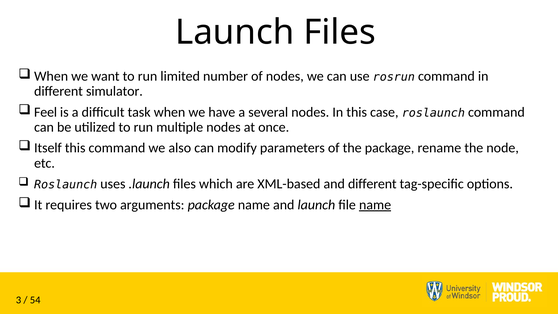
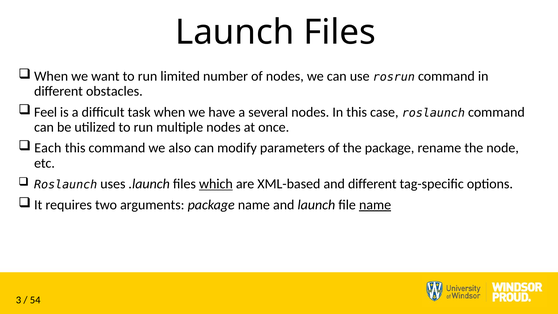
simulator: simulator -> obstacles
Itself: Itself -> Each
which underline: none -> present
